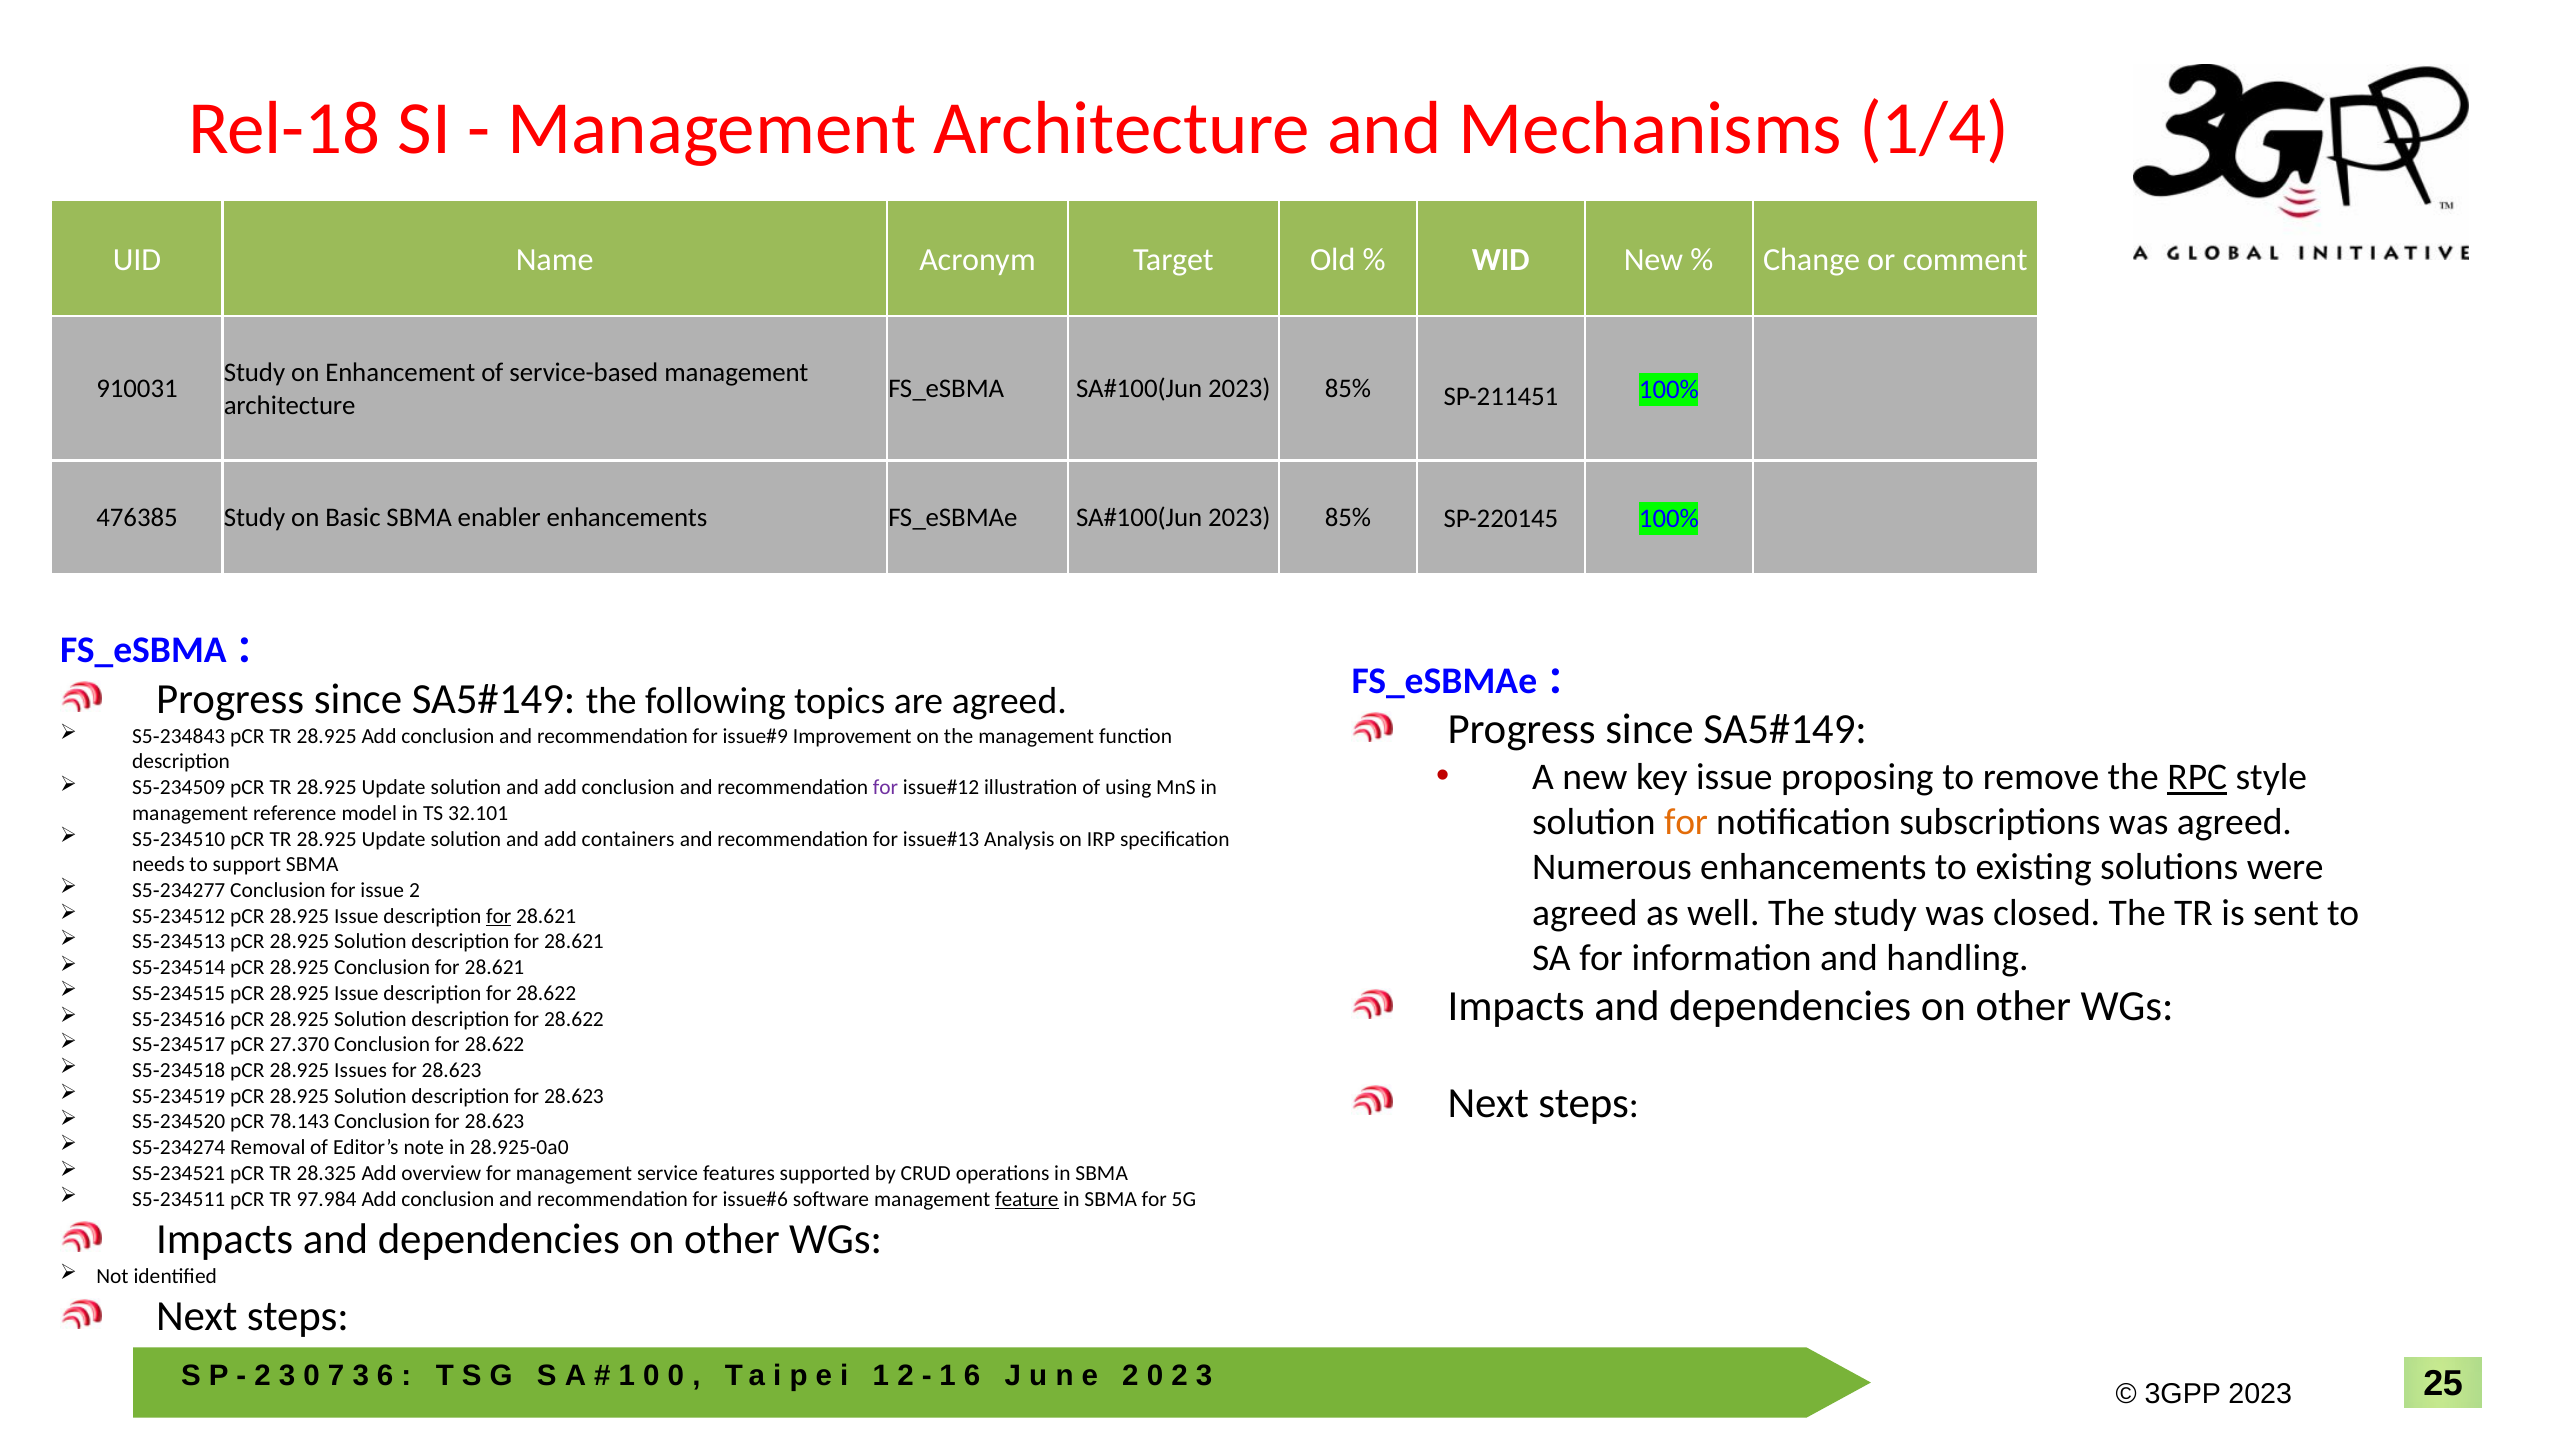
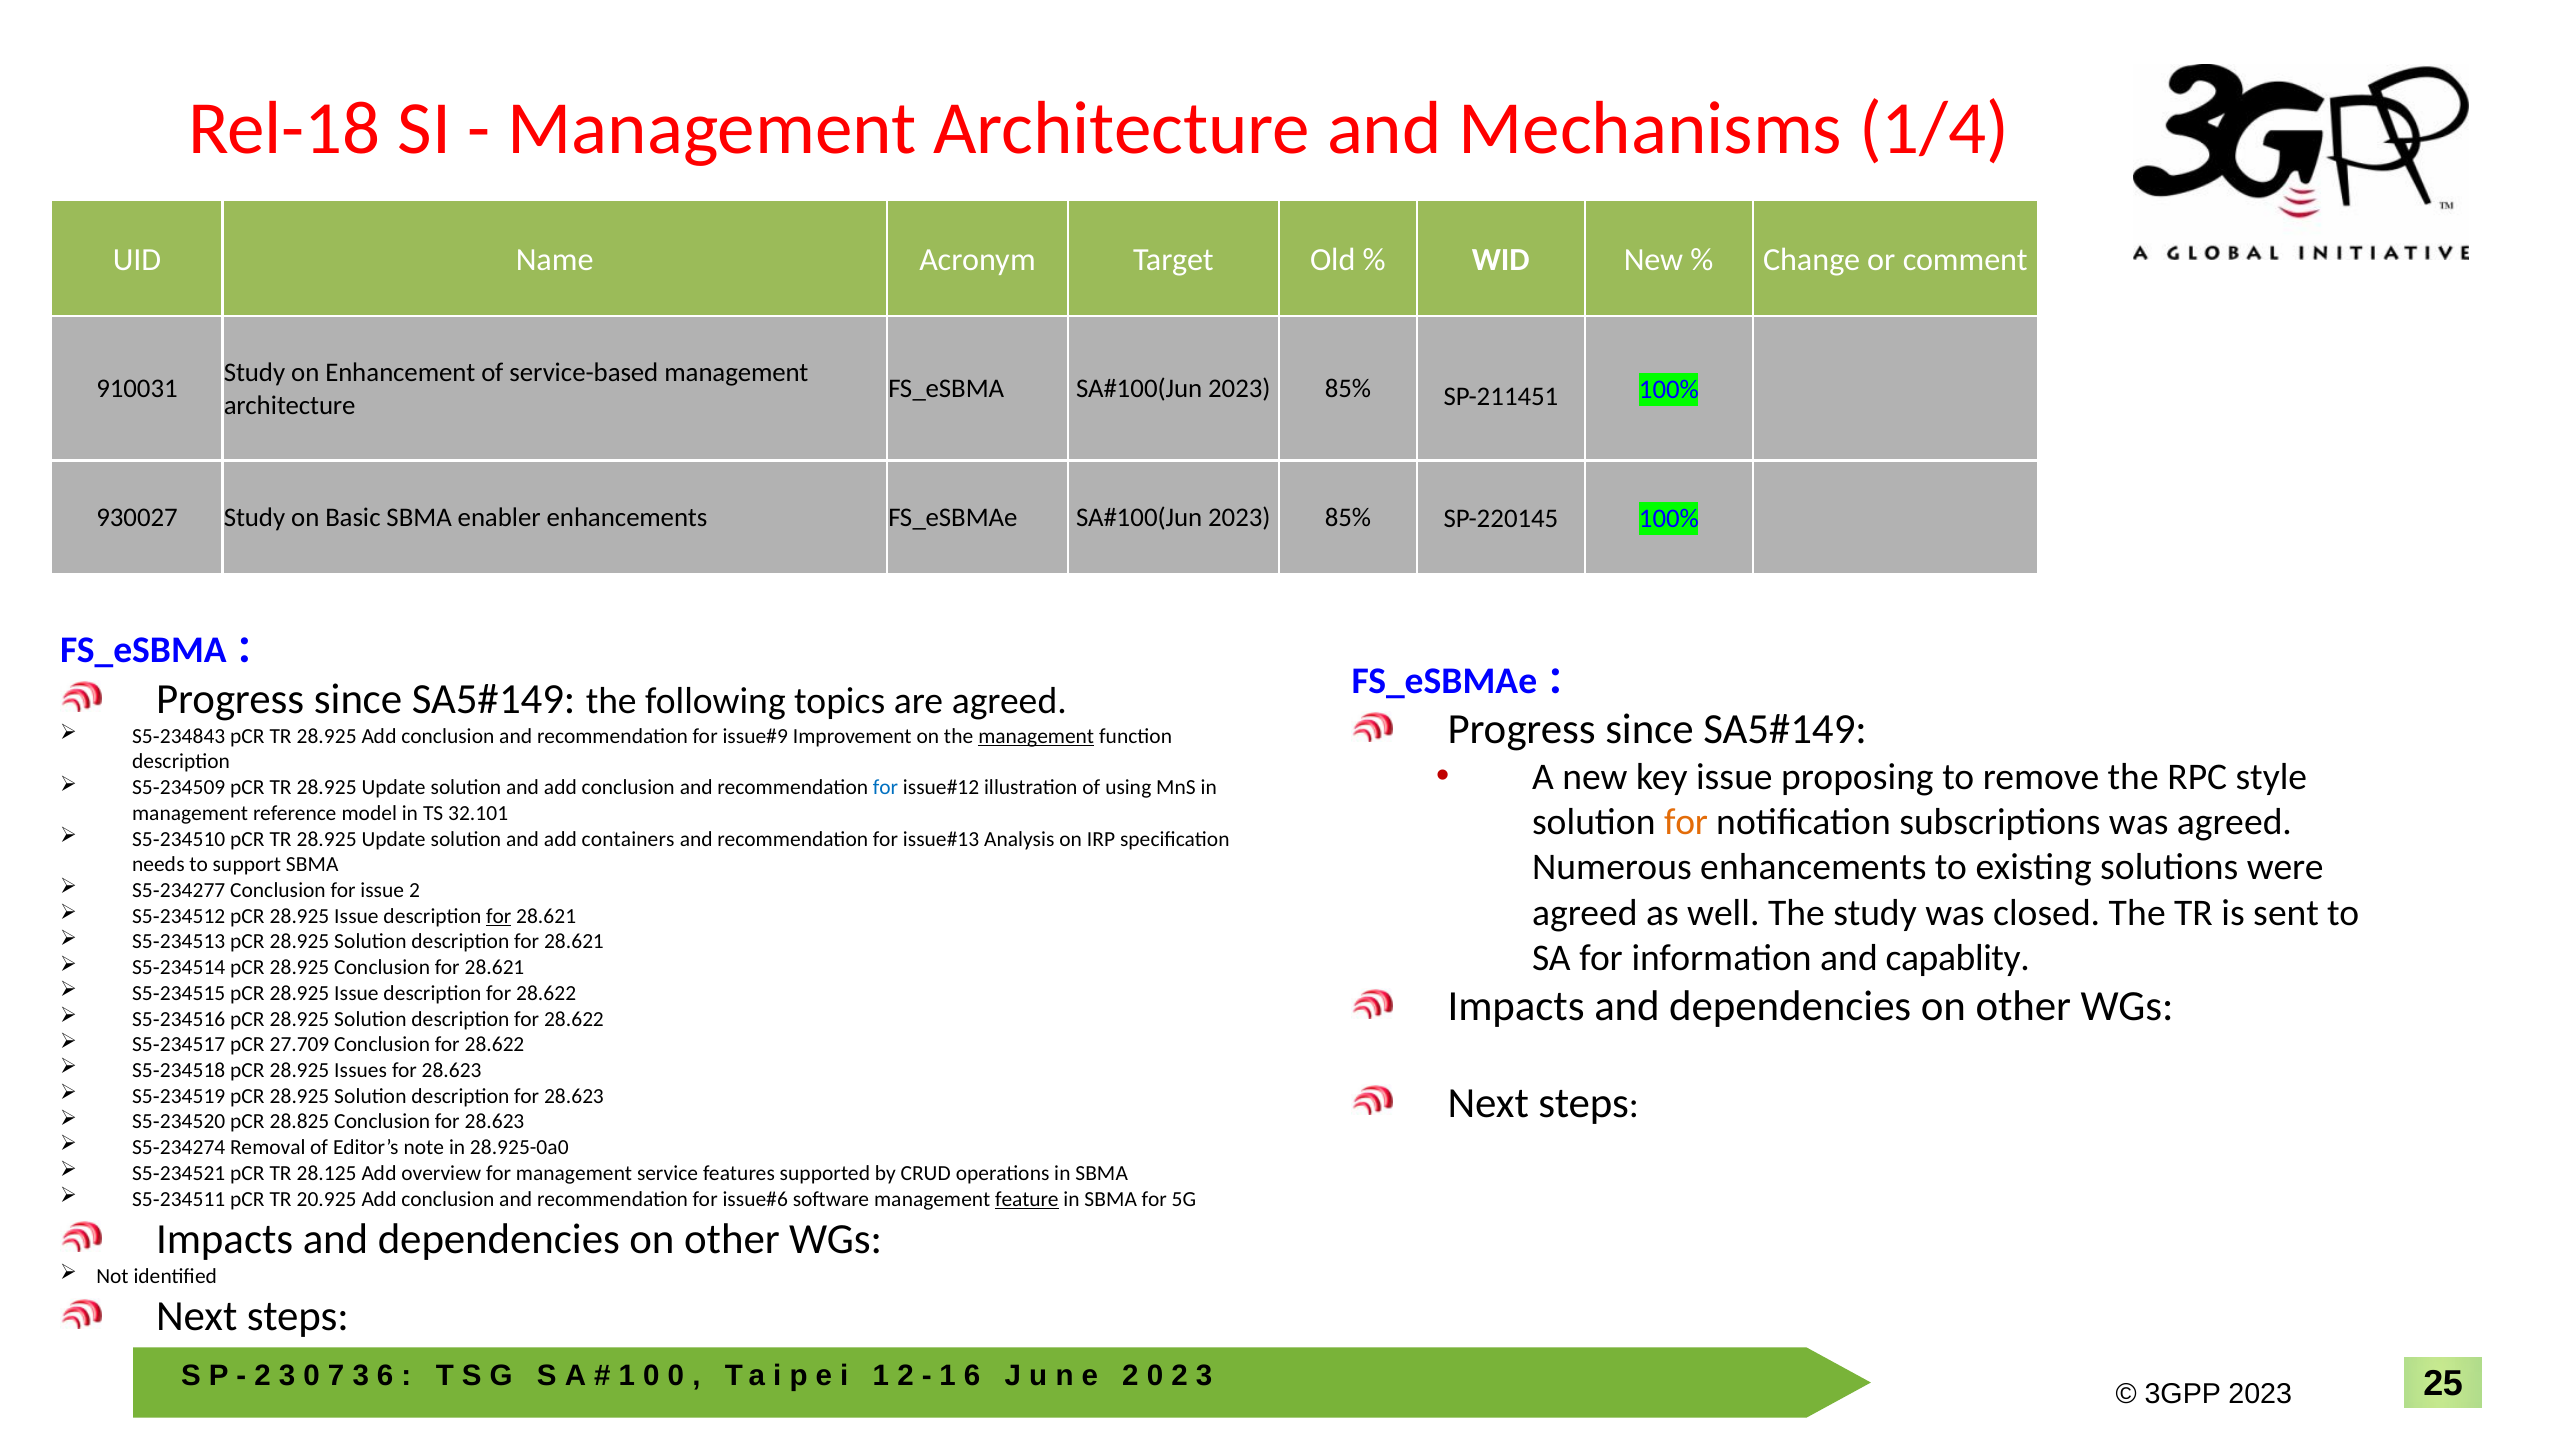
476385: 476385 -> 930027
management at (1036, 736) underline: none -> present
RPC underline: present -> none
for at (886, 788) colour: purple -> blue
handling: handling -> capablity
27.370: 27.370 -> 27.709
78.143: 78.143 -> 28.825
28.325: 28.325 -> 28.125
97.984: 97.984 -> 20.925
